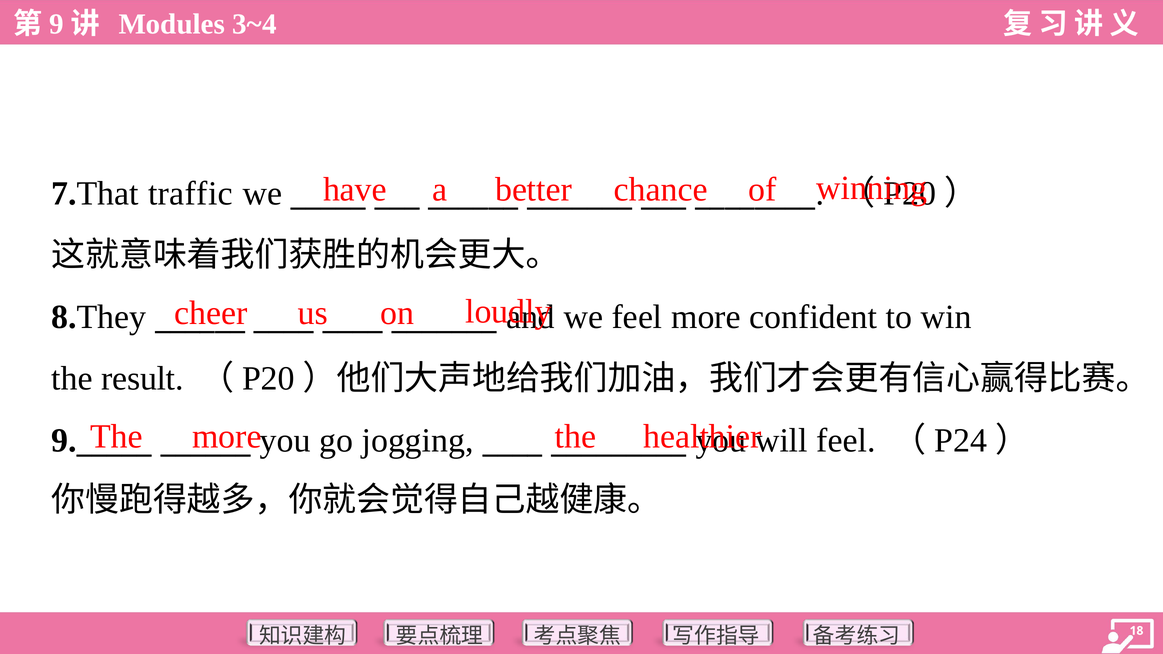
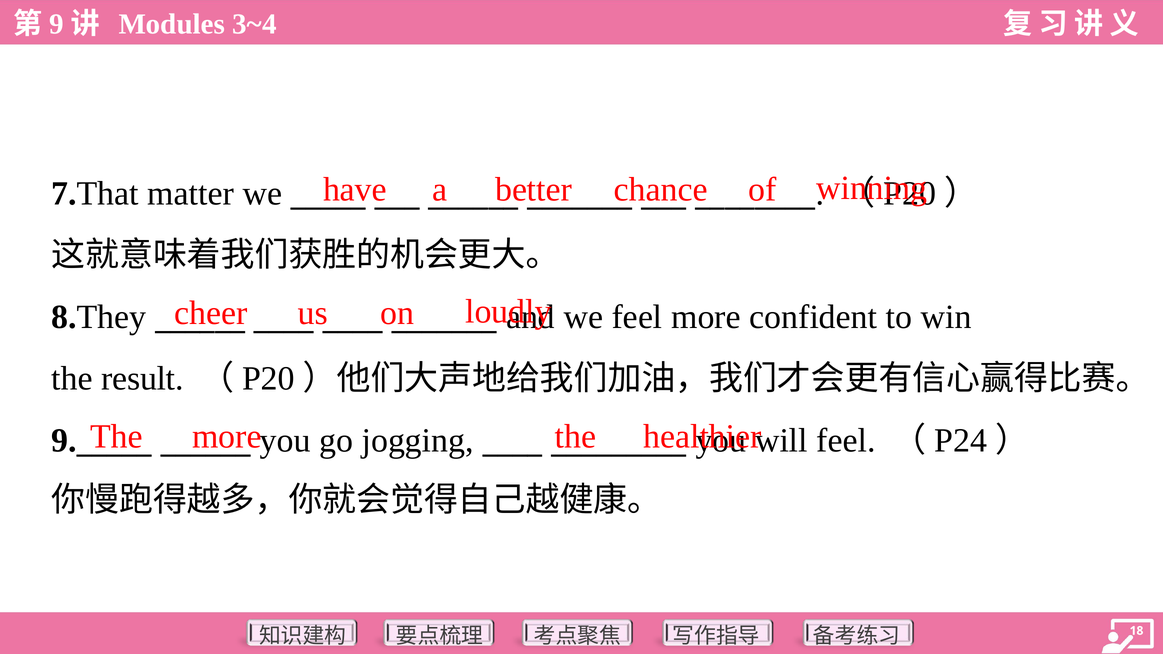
traffic: traffic -> matter
